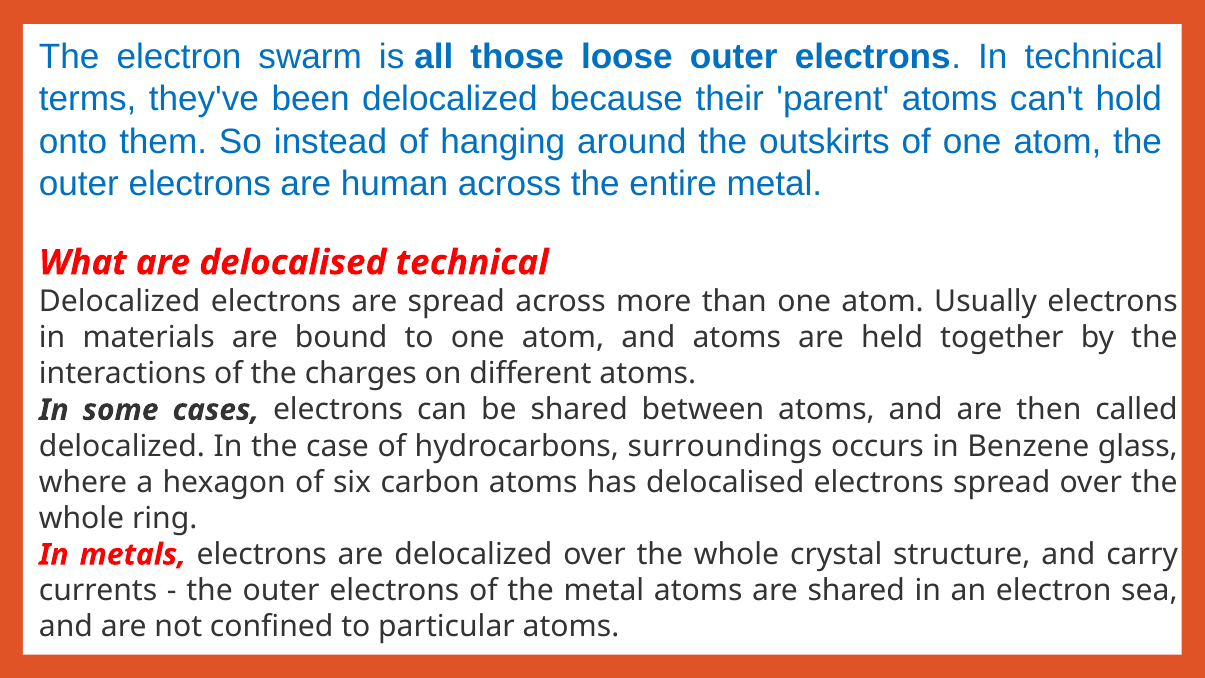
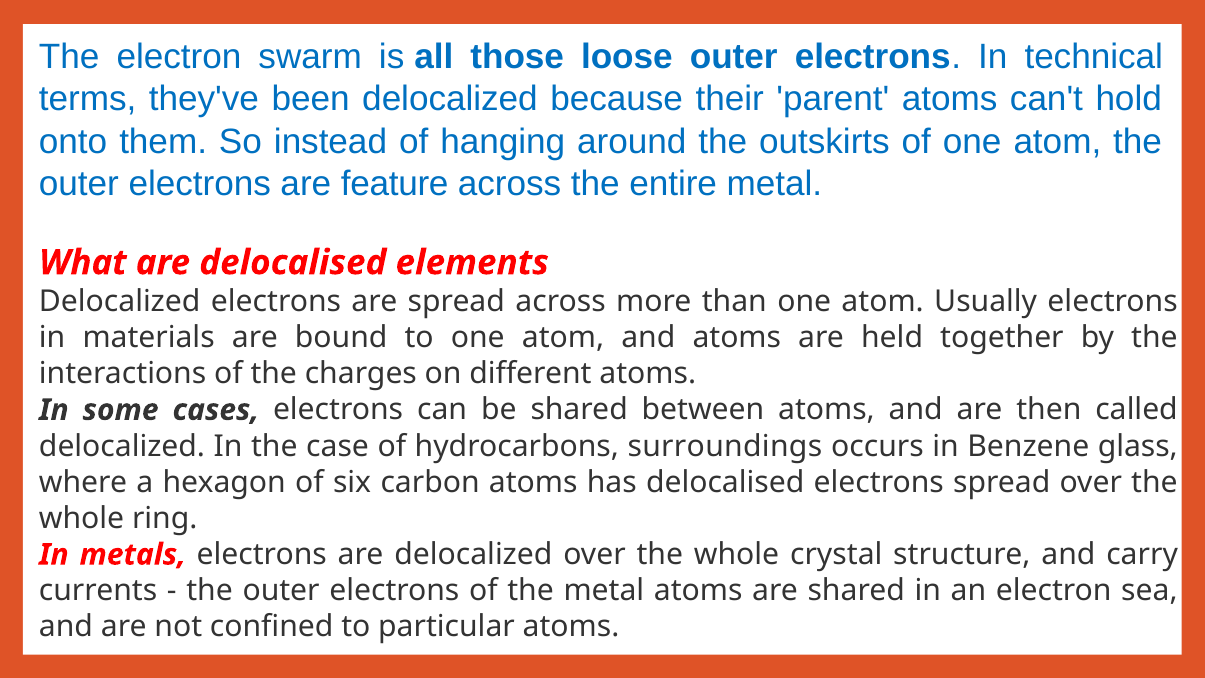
human: human -> feature
delocalised technical: technical -> elements
